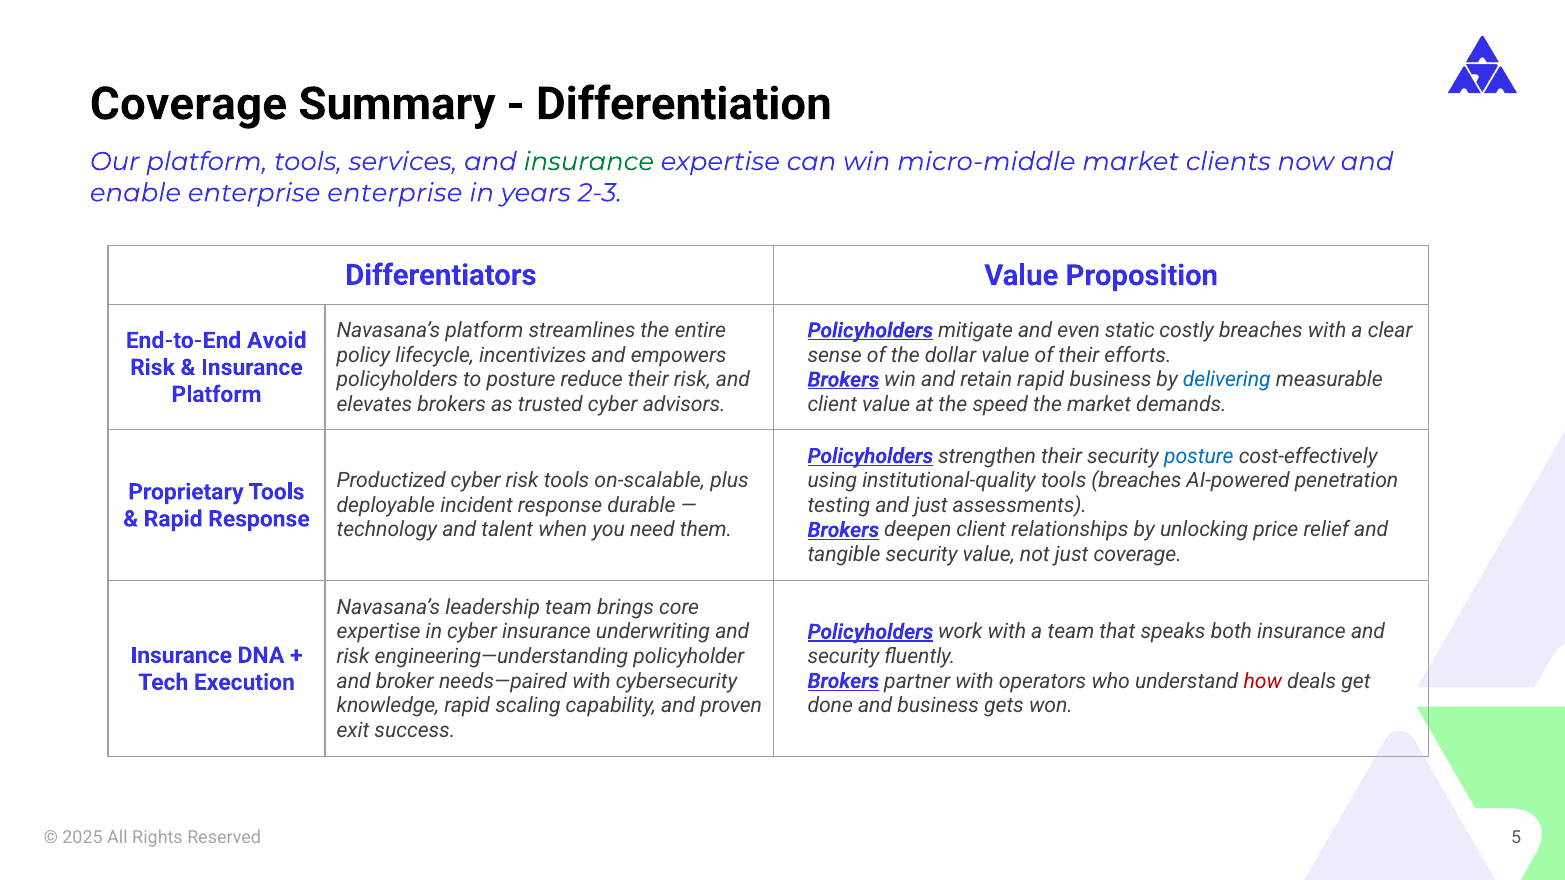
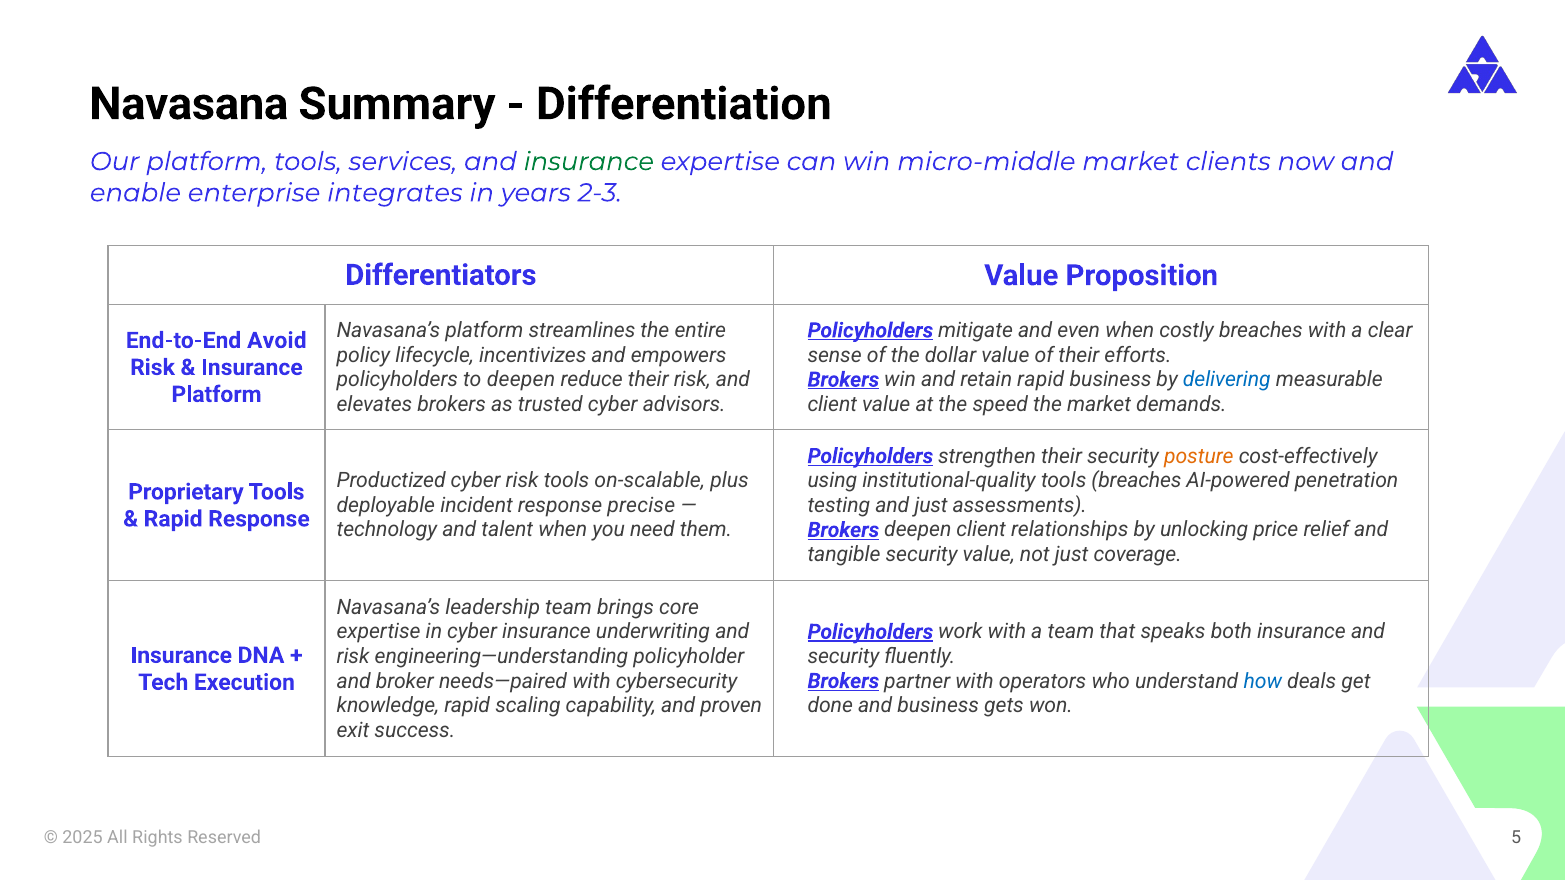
Coverage at (188, 104): Coverage -> Navasana
enterprise enterprise: enterprise -> integrates
even static: static -> when
to posture: posture -> deepen
posture at (1199, 456) colour: blue -> orange
durable: durable -> precise
how colour: red -> blue
